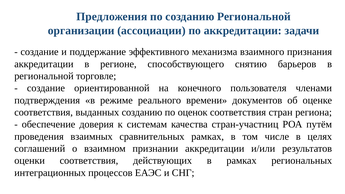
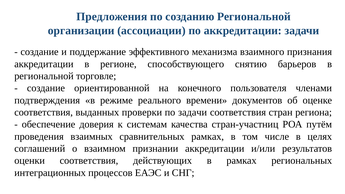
выданных созданию: созданию -> проверки
по оценок: оценок -> задачи
